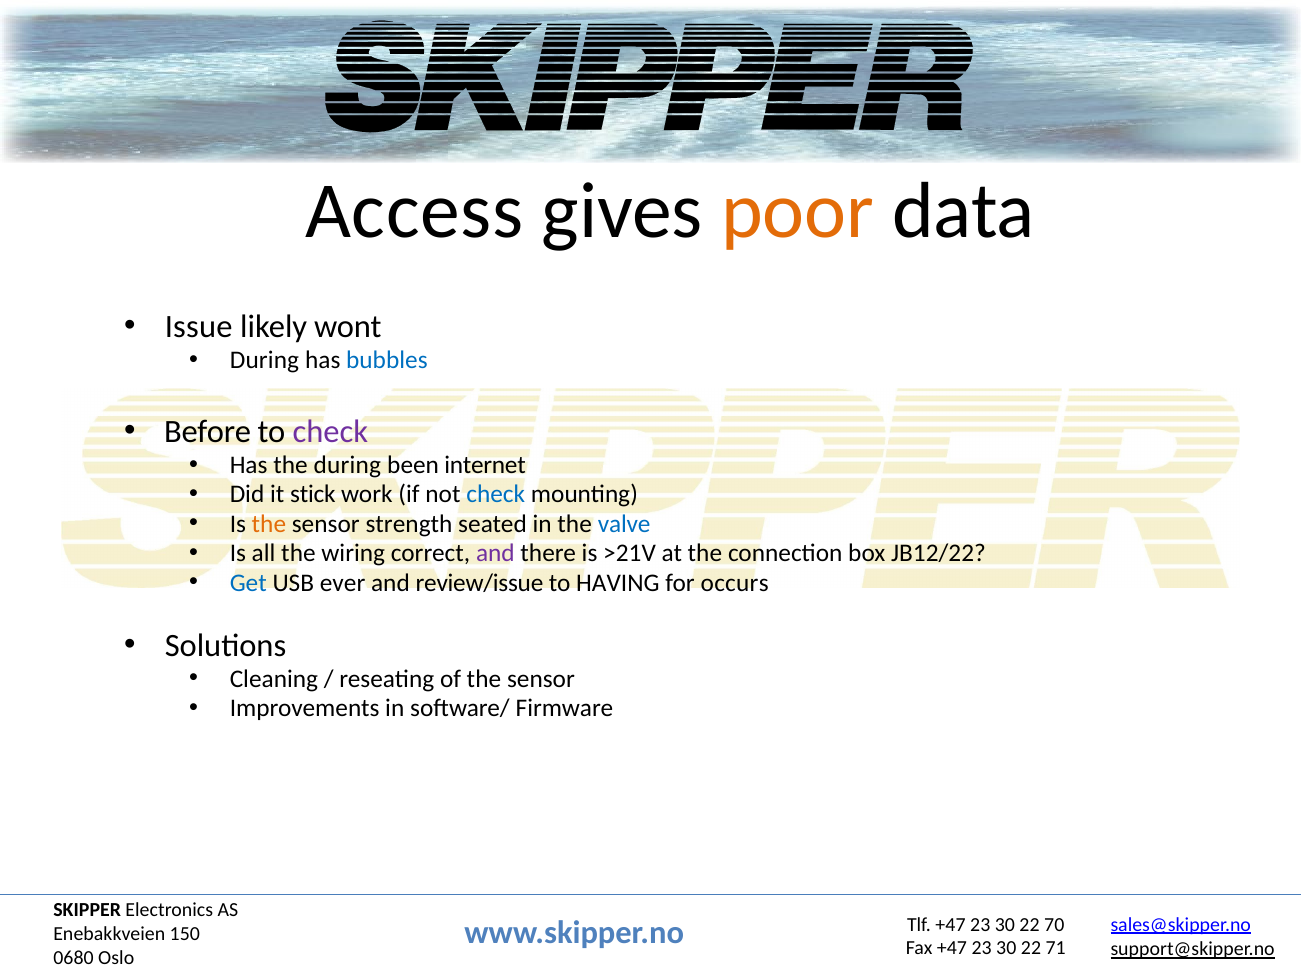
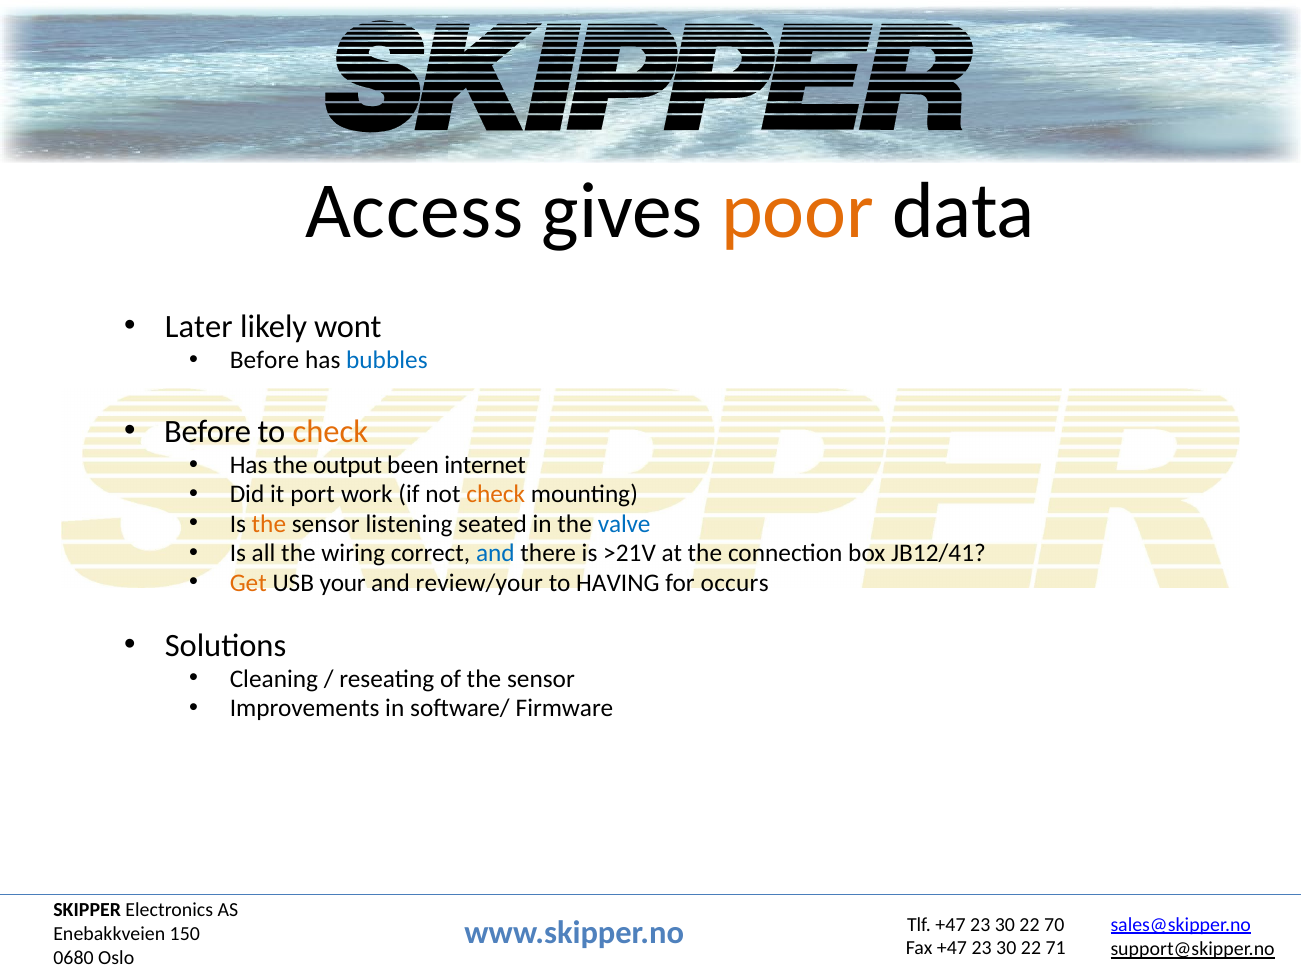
Issue: Issue -> Later
During at (264, 360): During -> Before
check at (330, 432) colour: purple -> orange
the during: during -> output
stick: stick -> port
check at (496, 494) colour: blue -> orange
strength: strength -> listening
and at (495, 553) colour: purple -> blue
JB12/22: JB12/22 -> JB12/41
Get colour: blue -> orange
ever: ever -> your
review/issue: review/issue -> review/your
